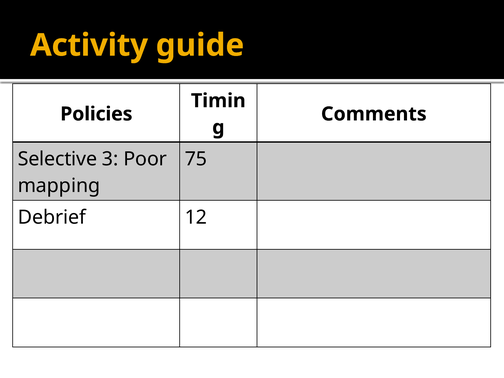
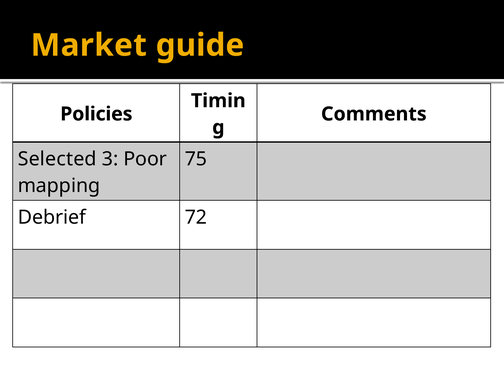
Activity: Activity -> Market
Selective: Selective -> Selected
12: 12 -> 72
